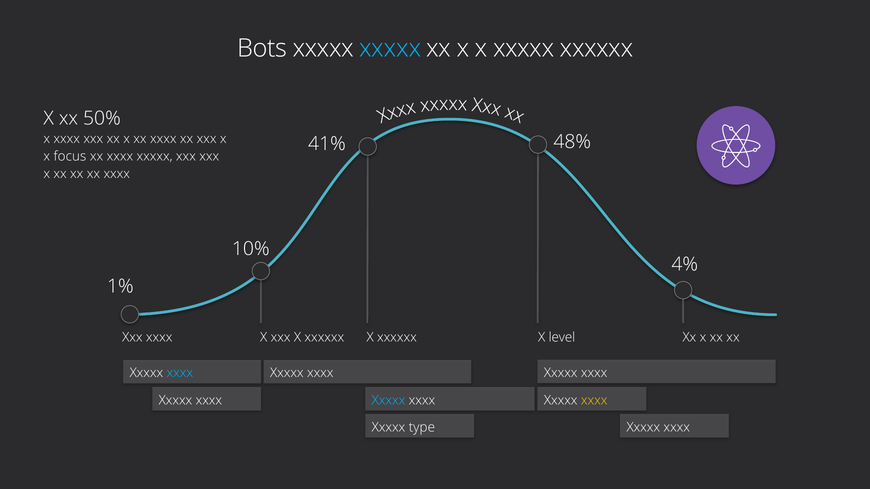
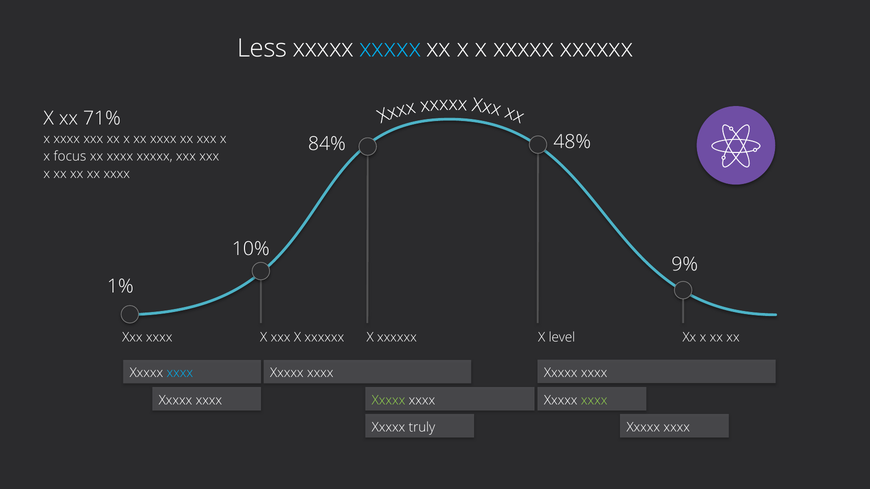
Bots: Bots -> Less
50%: 50% -> 71%
41%: 41% -> 84%
4%: 4% -> 9%
Xxxxx at (389, 401) colour: light blue -> light green
xxxx at (594, 401) colour: yellow -> light green
type: type -> truly
